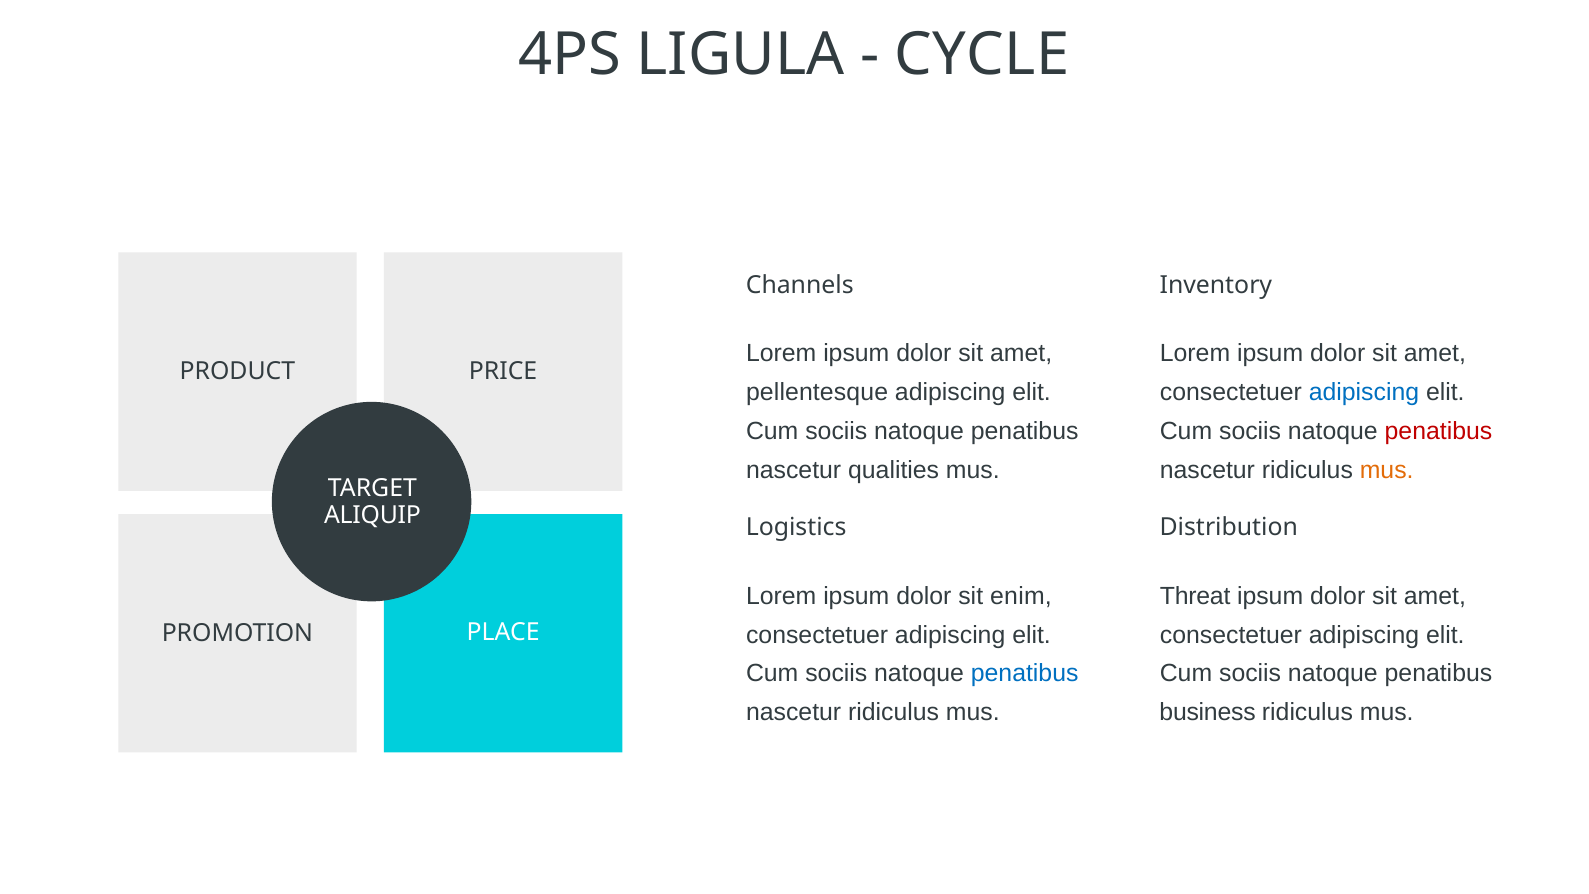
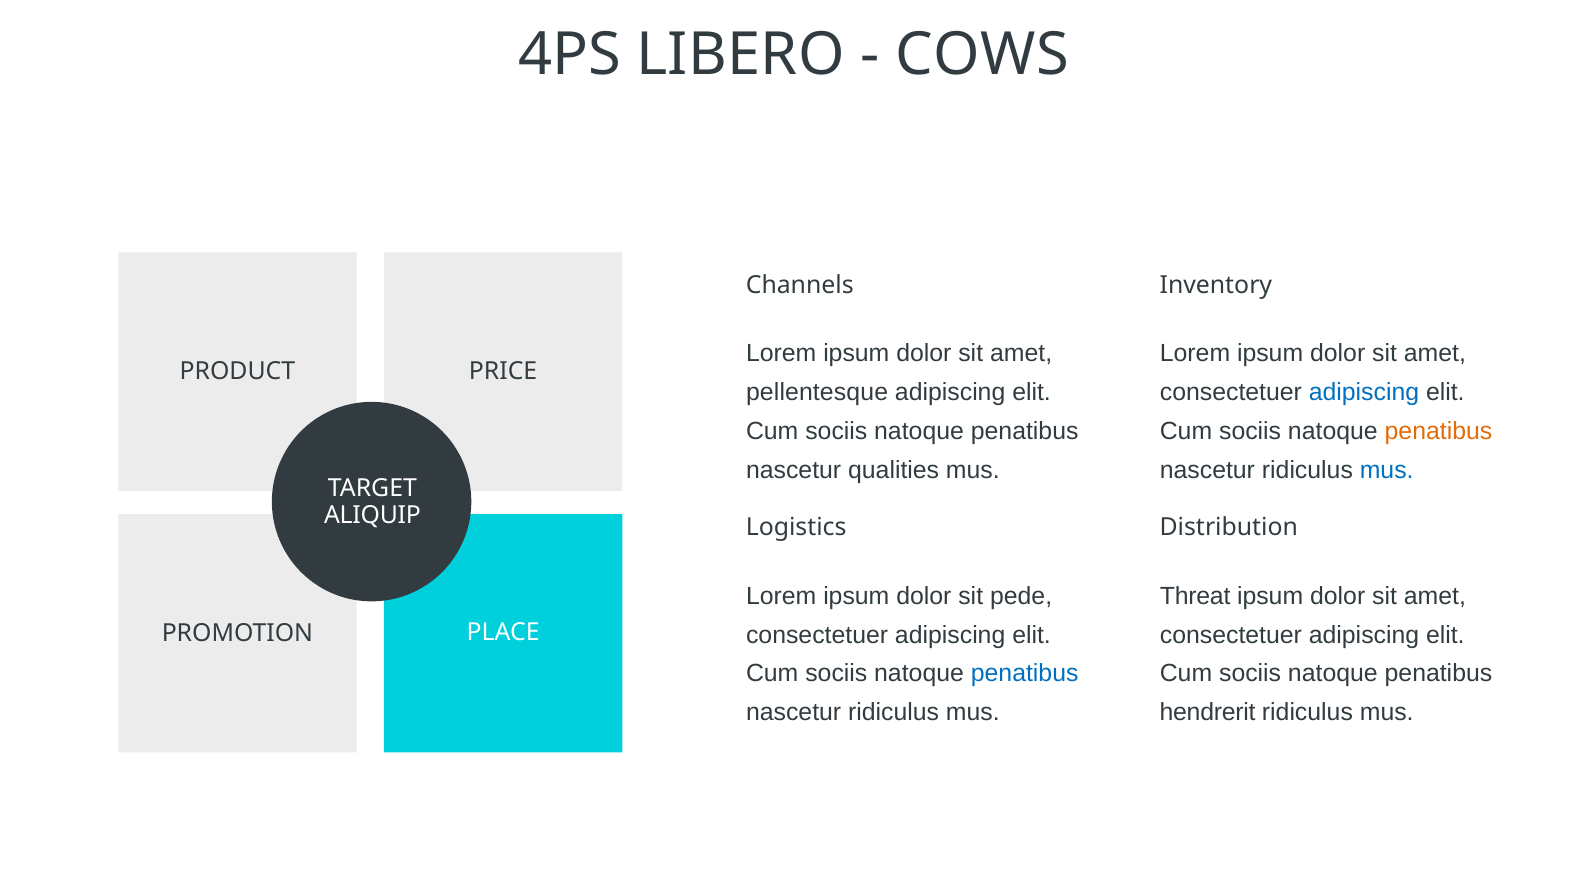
LIGULA: LIGULA -> LIBERO
CYCLE: CYCLE -> COWS
penatibus at (1438, 431) colour: red -> orange
mus at (1387, 470) colour: orange -> blue
enim: enim -> pede
business: business -> hendrerit
